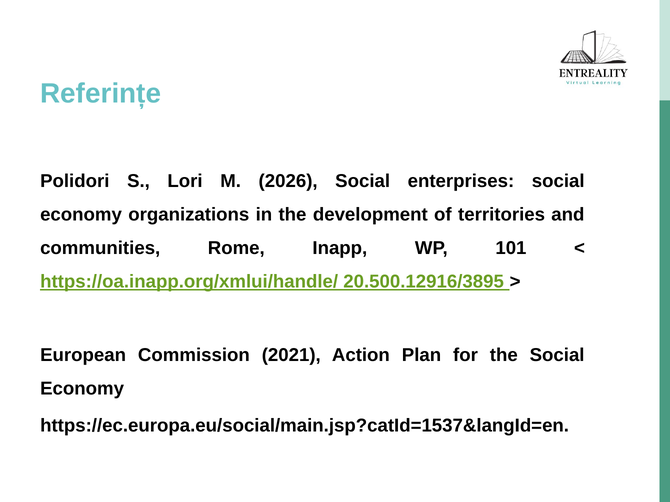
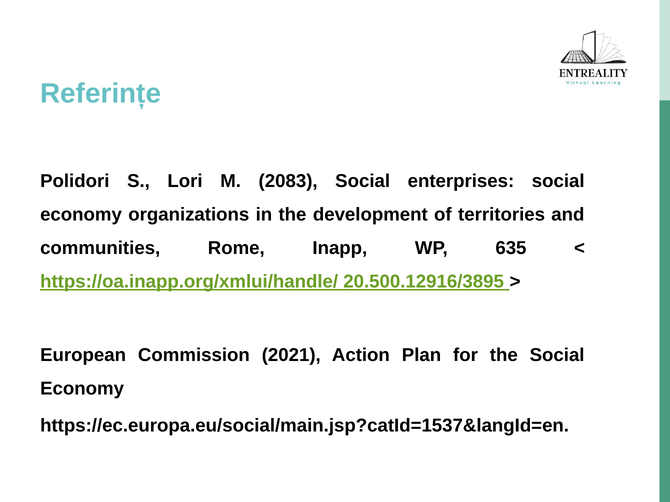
2026: 2026 -> 2083
101: 101 -> 635
